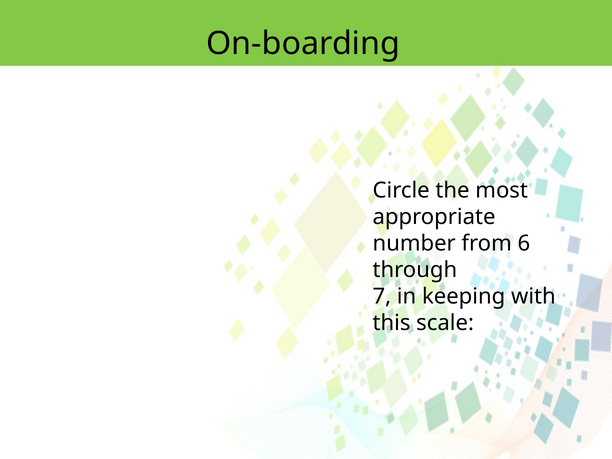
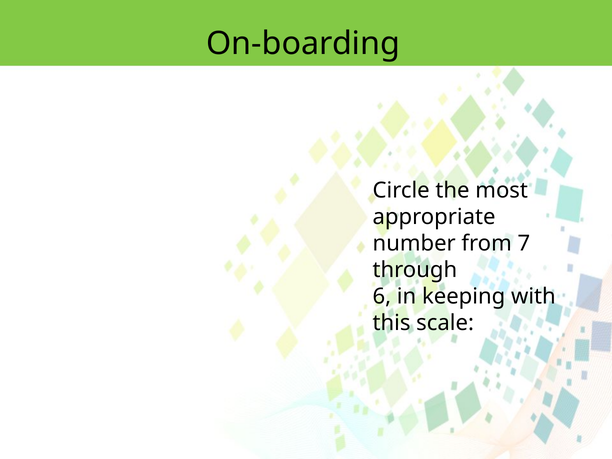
6: 6 -> 7
7: 7 -> 6
